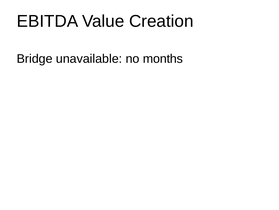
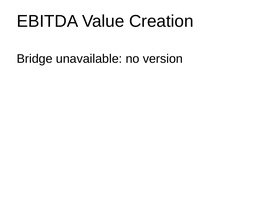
months: months -> version
